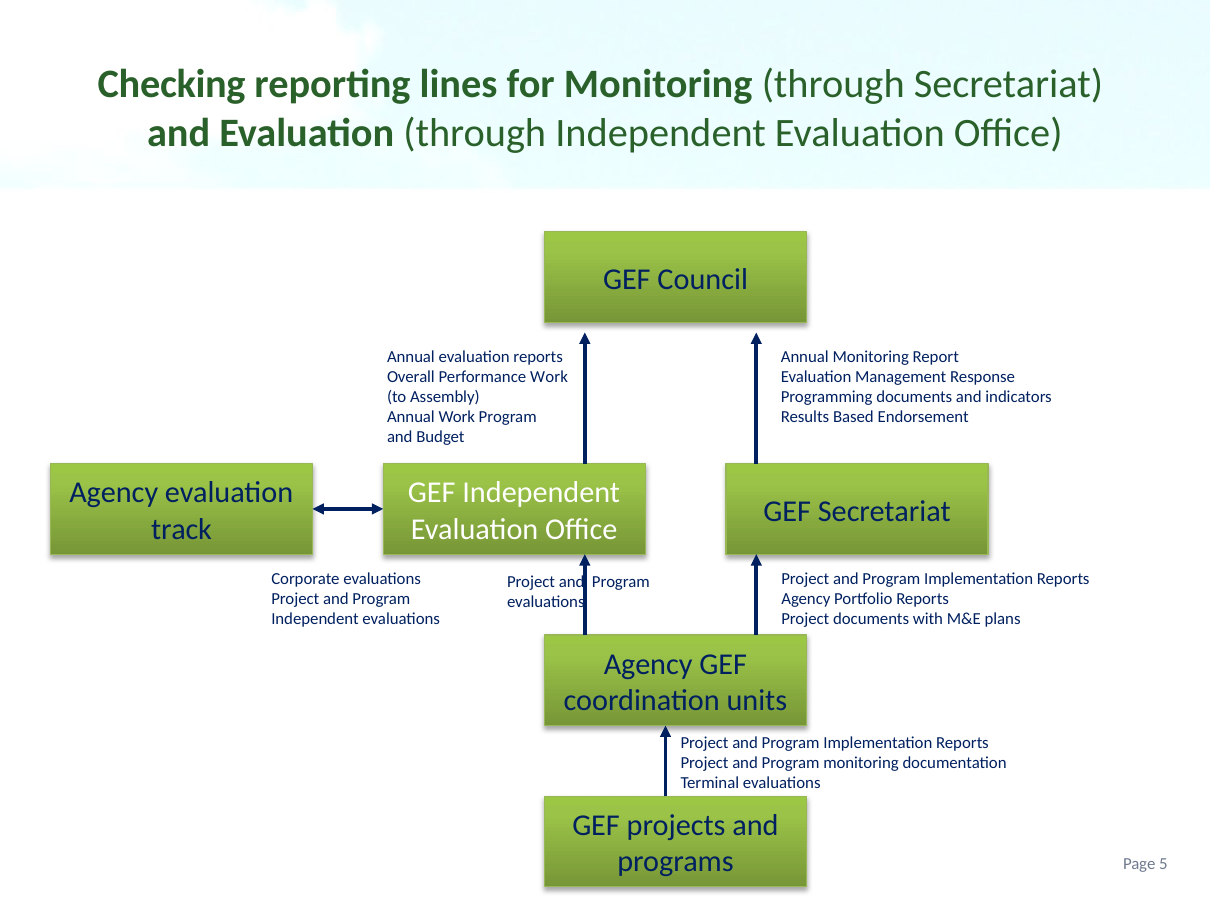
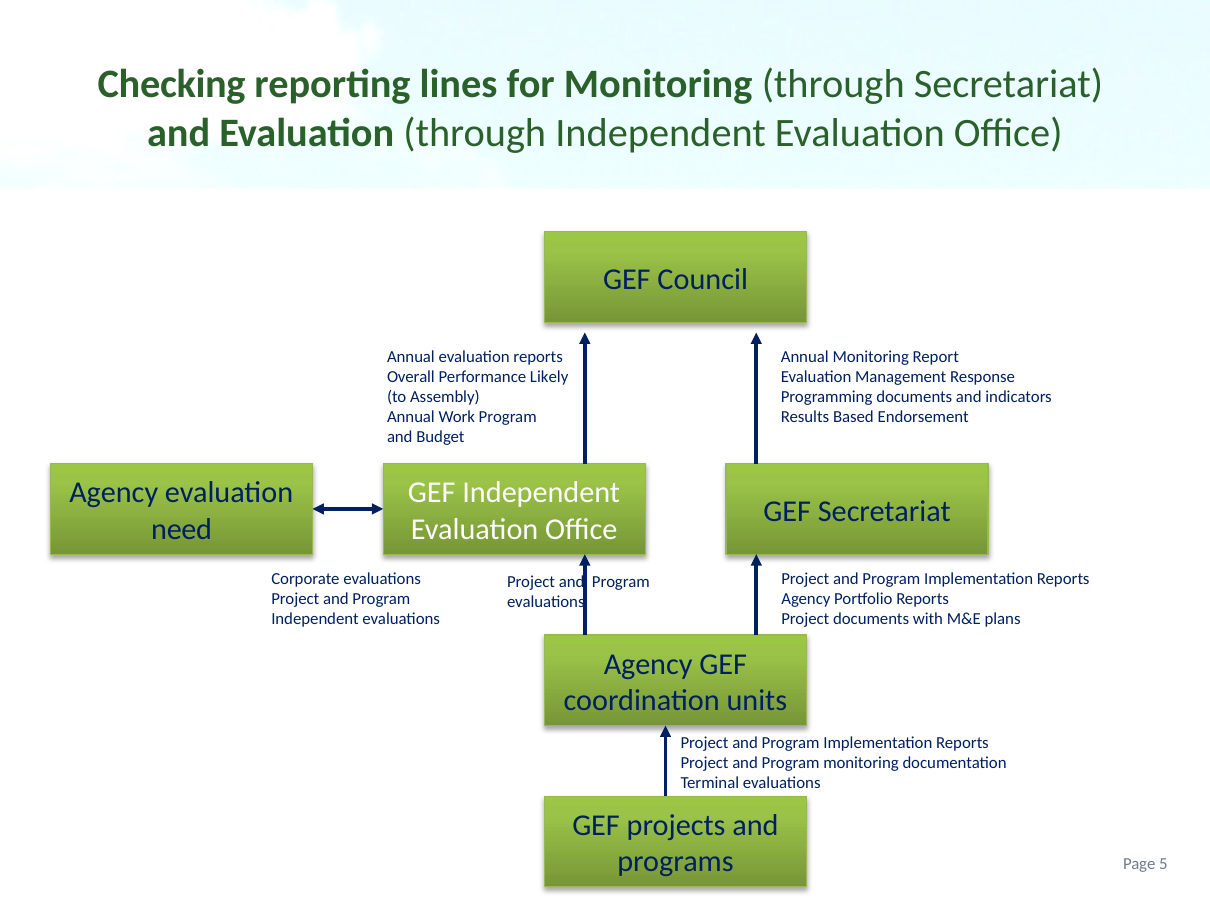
Performance Work: Work -> Likely
track: track -> need
